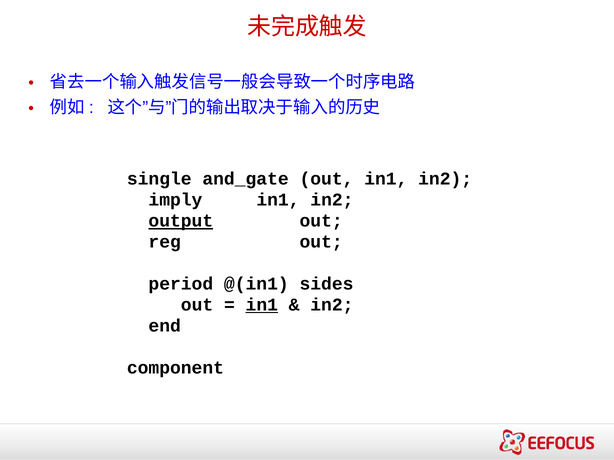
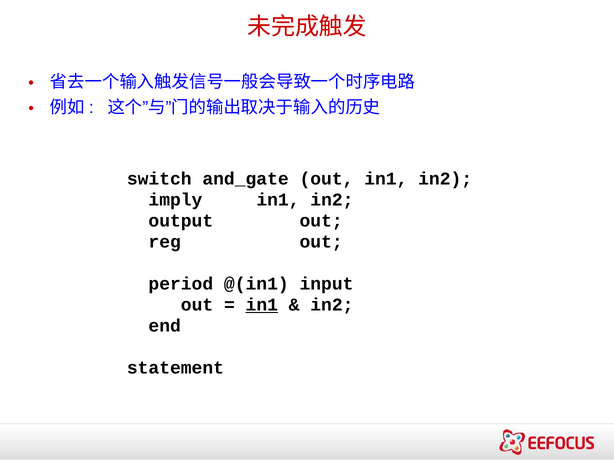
single: single -> switch
output underline: present -> none
sides: sides -> input
component: component -> statement
